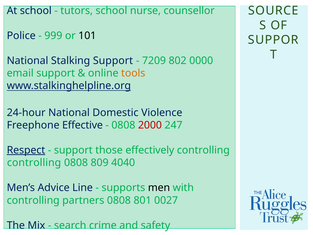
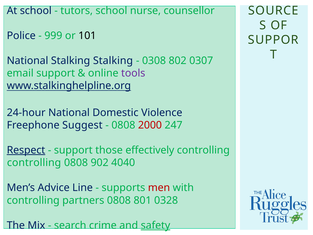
Stalking Support: Support -> Stalking
7209: 7209 -> 0308
0000: 0000 -> 0307
tools colour: orange -> purple
Effective: Effective -> Suggest
809: 809 -> 902
men colour: black -> red
0027: 0027 -> 0328
safety underline: none -> present
